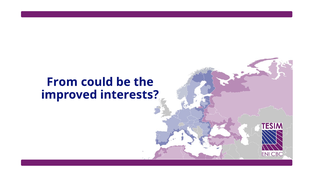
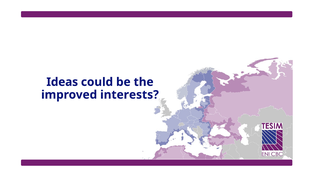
From: From -> Ideas
